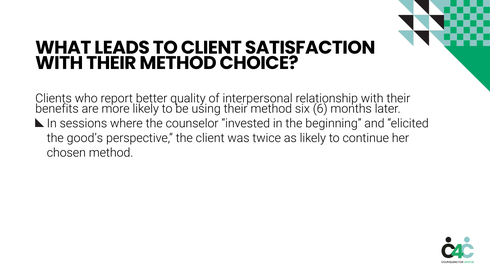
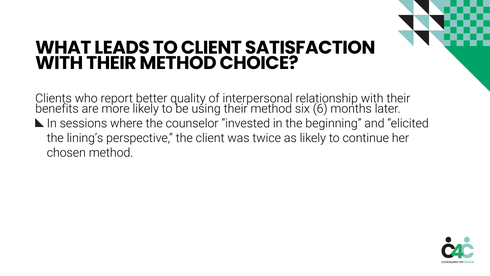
good’s: good’s -> lining’s
